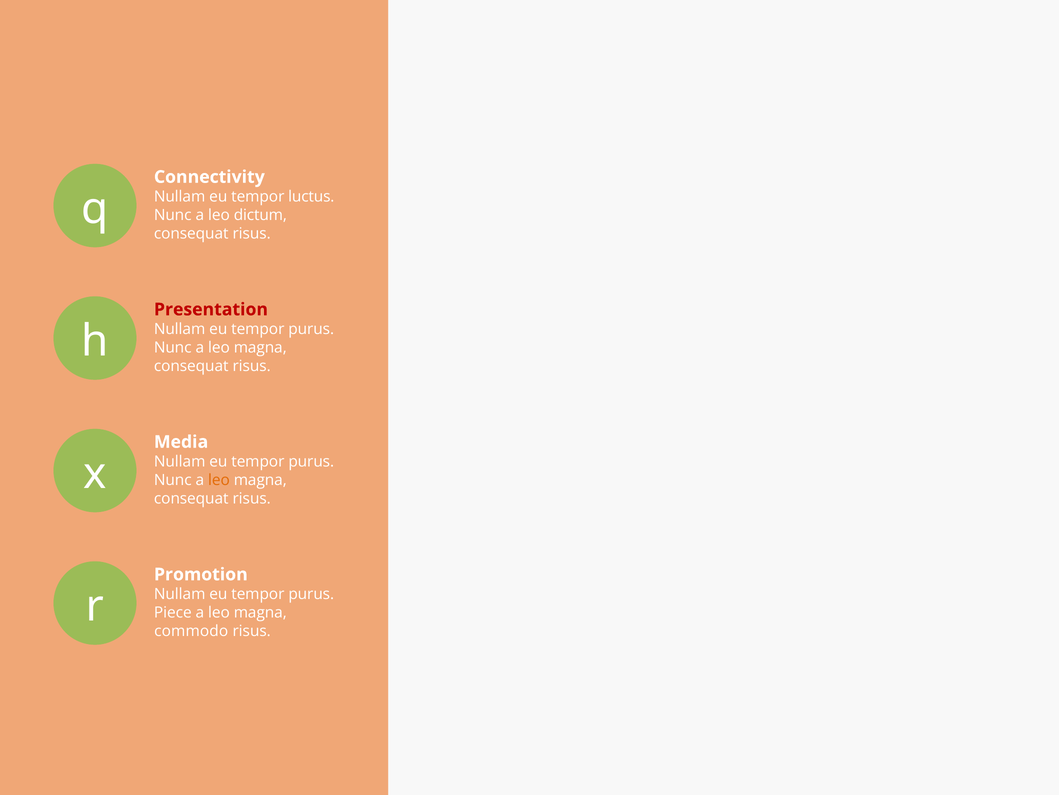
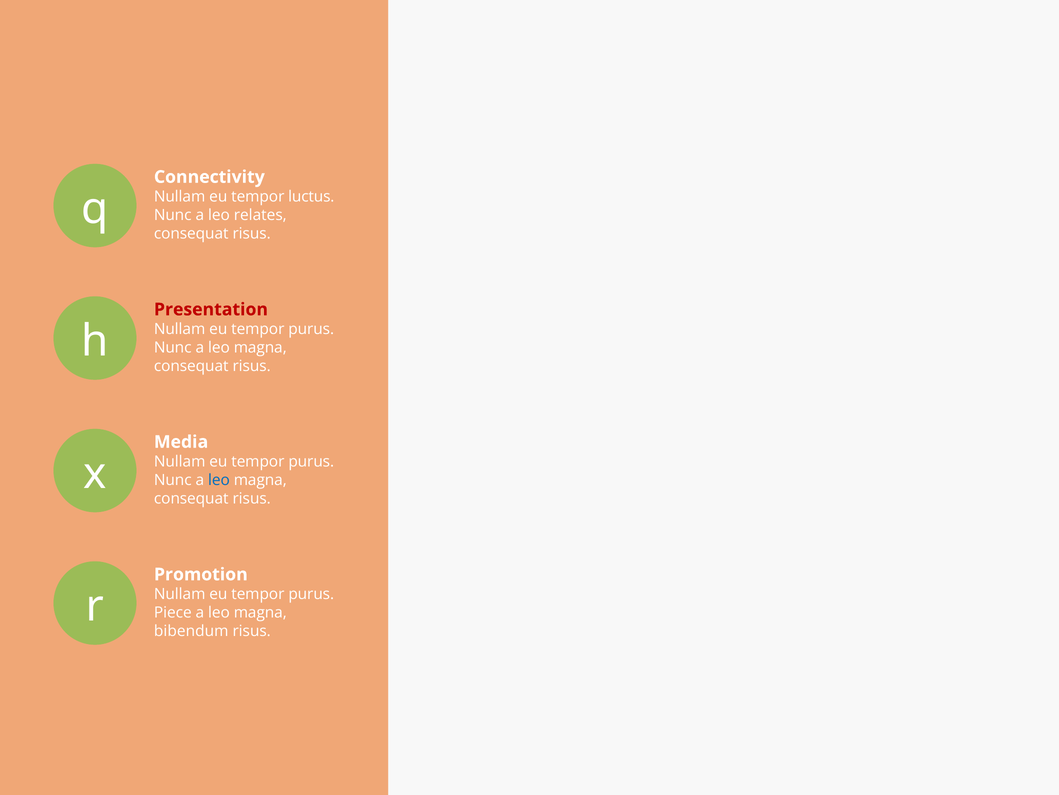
dictum: dictum -> relates
leo at (219, 480) colour: orange -> blue
commodo: commodo -> bibendum
